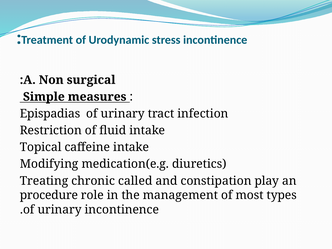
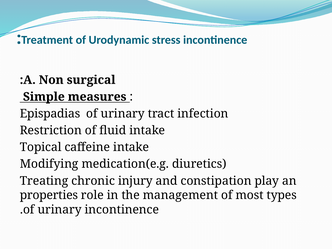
called: called -> injury
procedure: procedure -> properties
